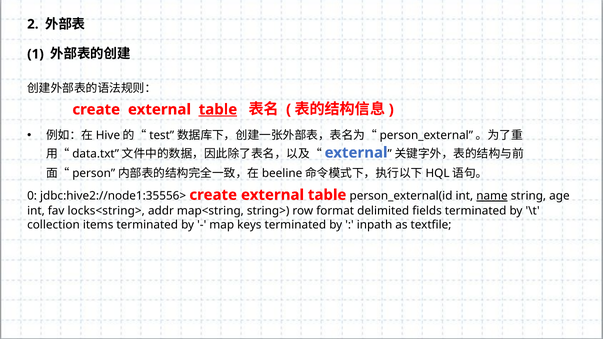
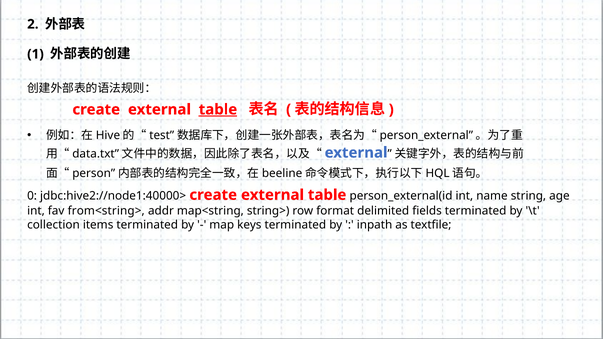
jdbc:hive2://node1:35556>: jdbc:hive2://node1:35556> -> jdbc:hive2://node1:40000>
name underline: present -> none
locks<string>: locks<string> -> from<string>
